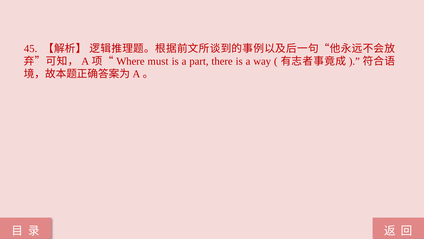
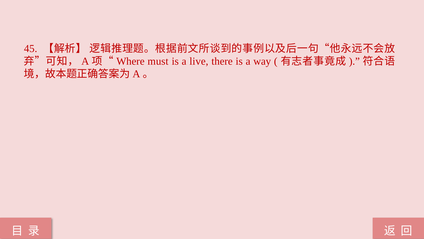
part: part -> live
